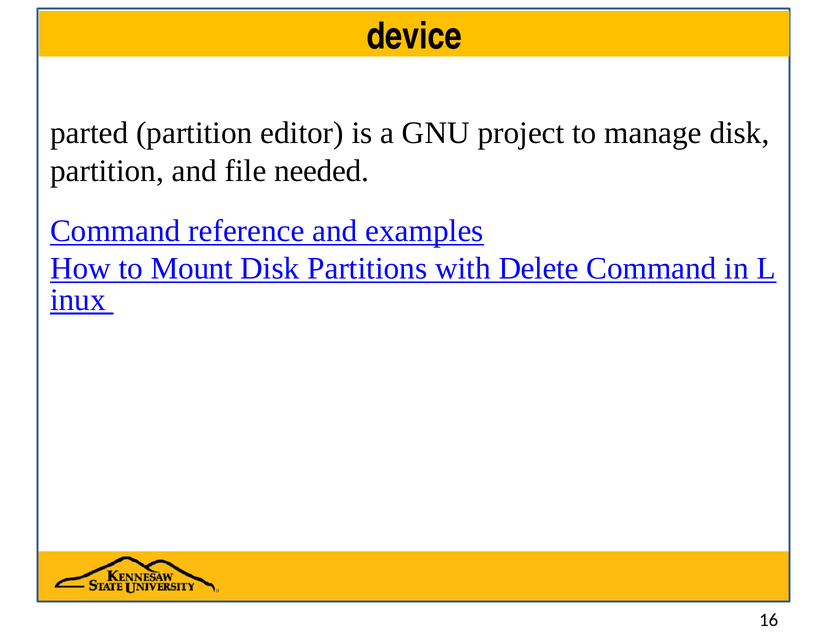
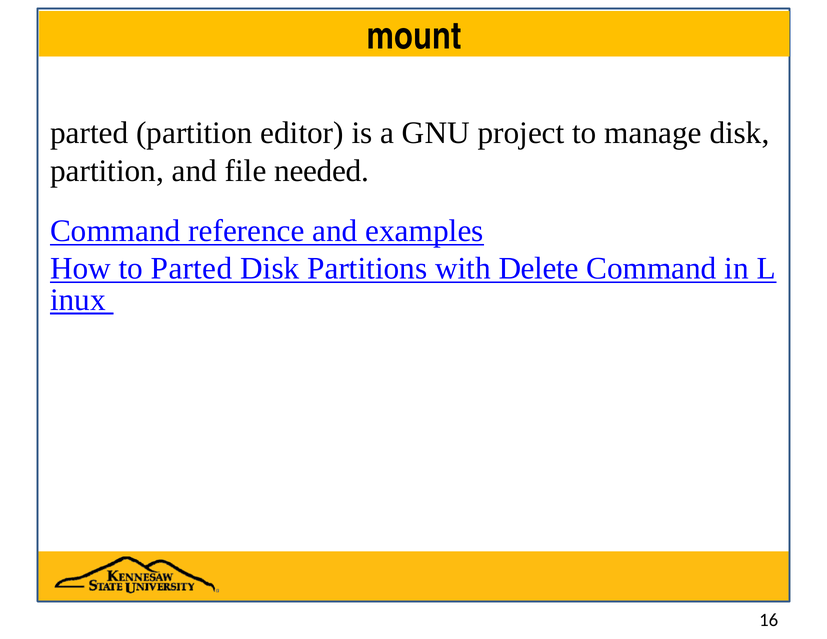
device: device -> mount
to Mount: Mount -> Parted
